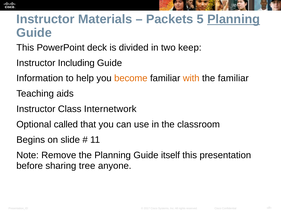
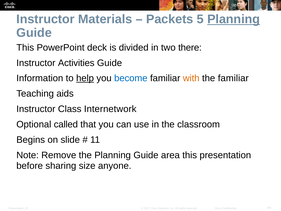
keep: keep -> there
Including: Including -> Activities
help underline: none -> present
become colour: orange -> blue
itself: itself -> area
tree: tree -> size
